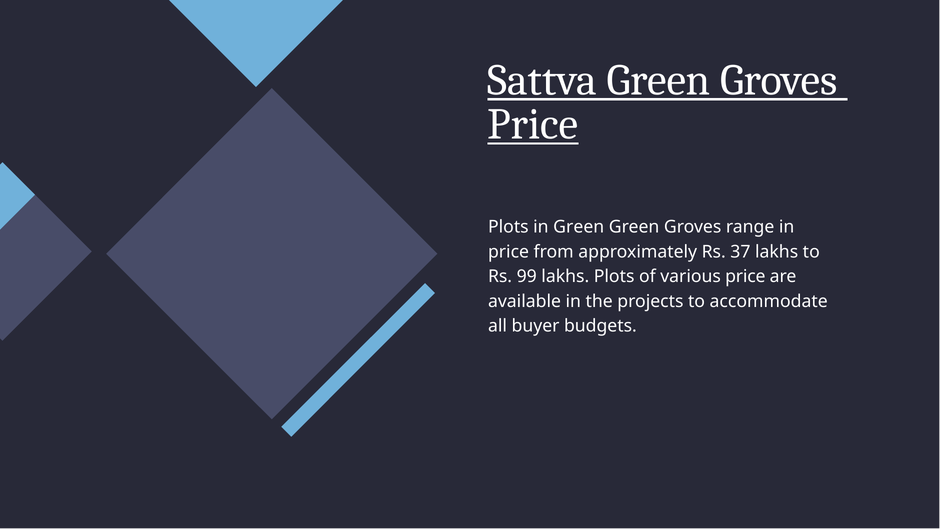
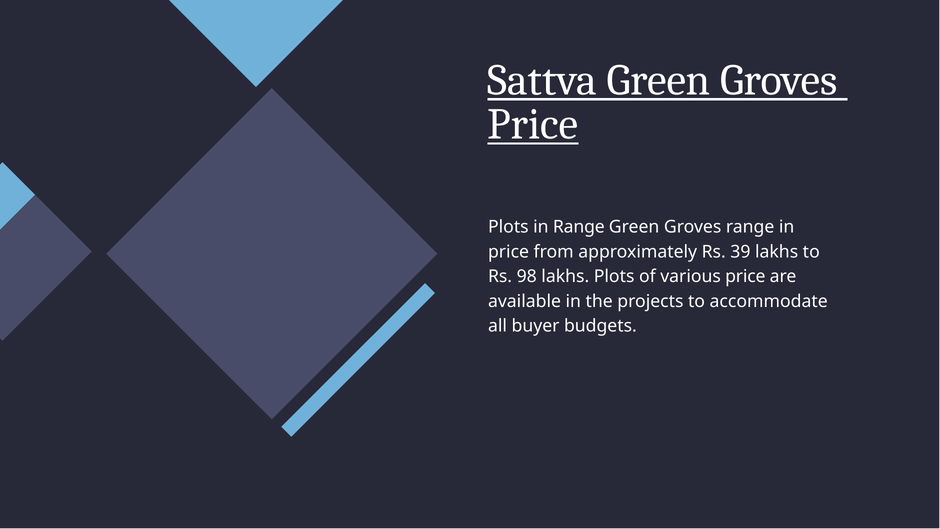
in Green: Green -> Range
37: 37 -> 39
99: 99 -> 98
